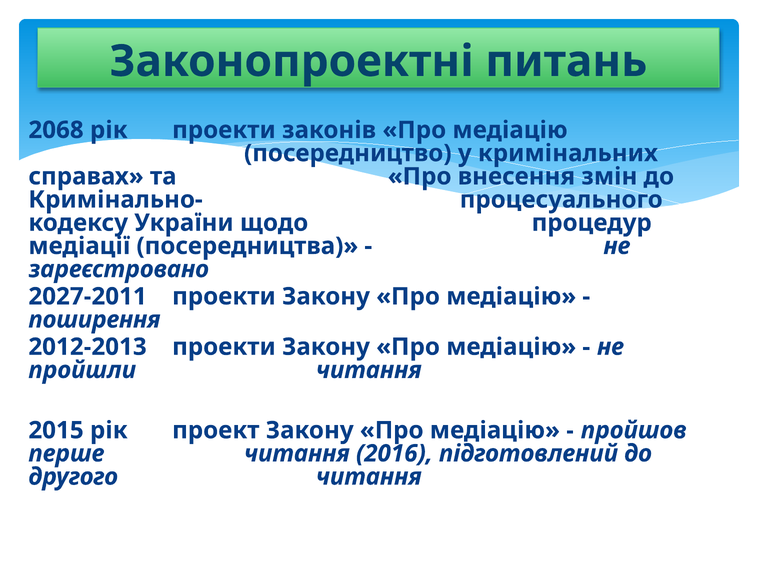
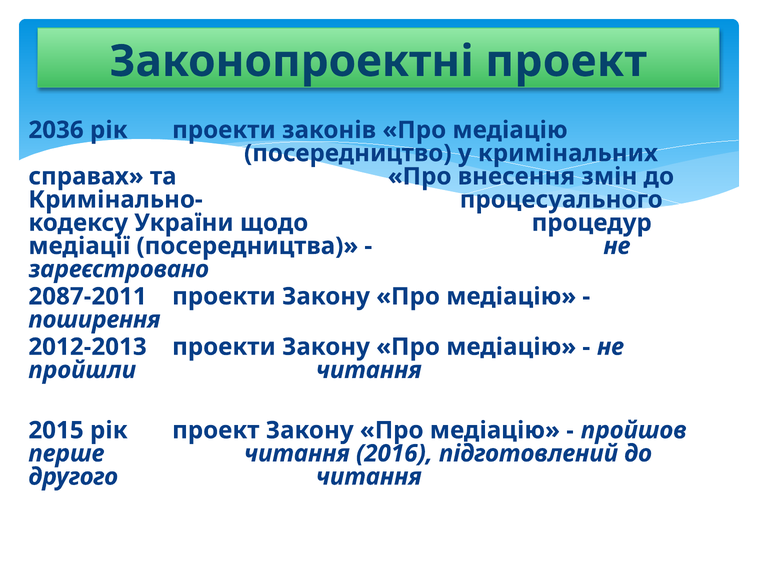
Законопроектні питань: питань -> проект
2068: 2068 -> 2036
2027-2011: 2027-2011 -> 2087-2011
